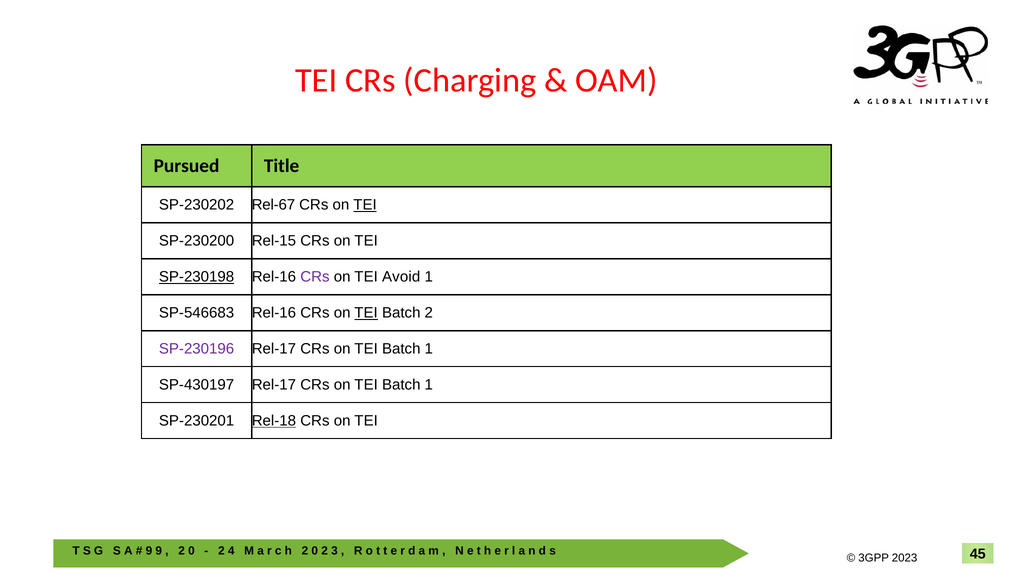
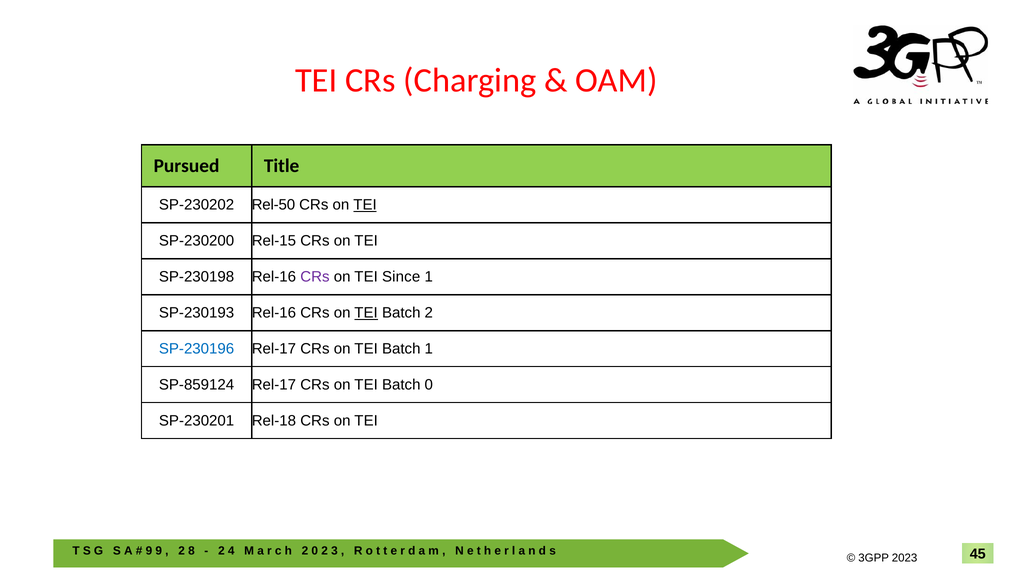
Rel-67: Rel-67 -> Rel-50
SP-230198 underline: present -> none
Avoid: Avoid -> Since
SP-546683: SP-546683 -> SP-230193
SP-230196 colour: purple -> blue
SP-430197: SP-430197 -> SP-859124
1 at (429, 385): 1 -> 0
Rel-18 underline: present -> none
0 at (191, 551): 0 -> 8
